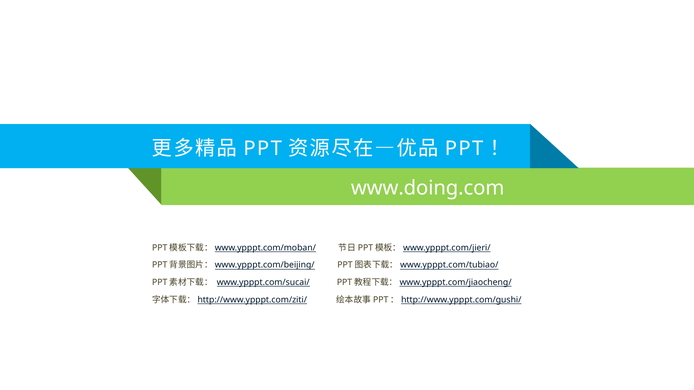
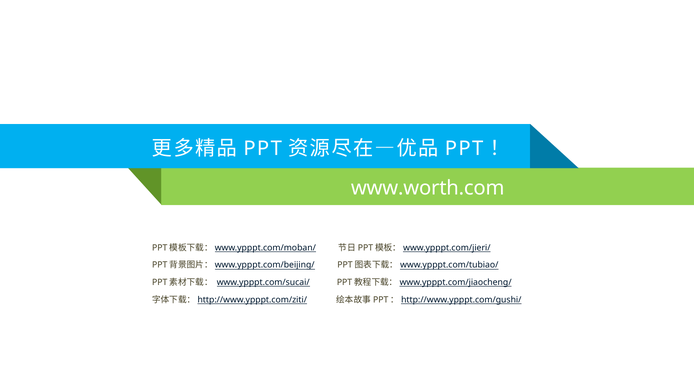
www.doing.com: www.doing.com -> www.worth.com
